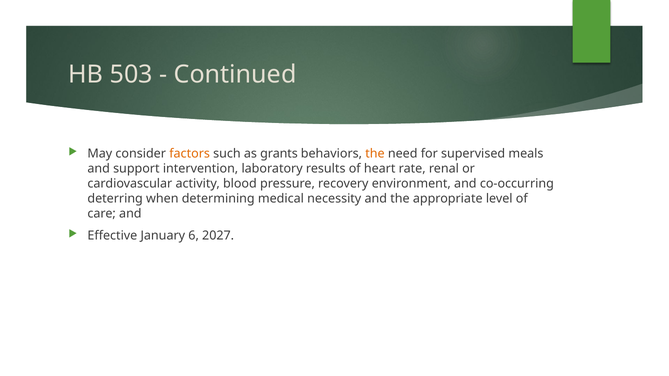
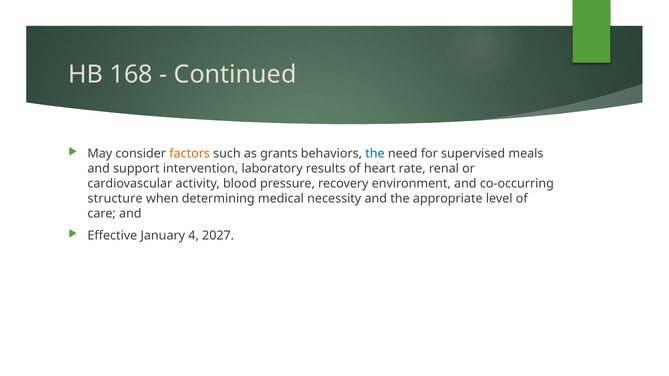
503: 503 -> 168
the at (375, 154) colour: orange -> blue
deterring: deterring -> structure
6: 6 -> 4
